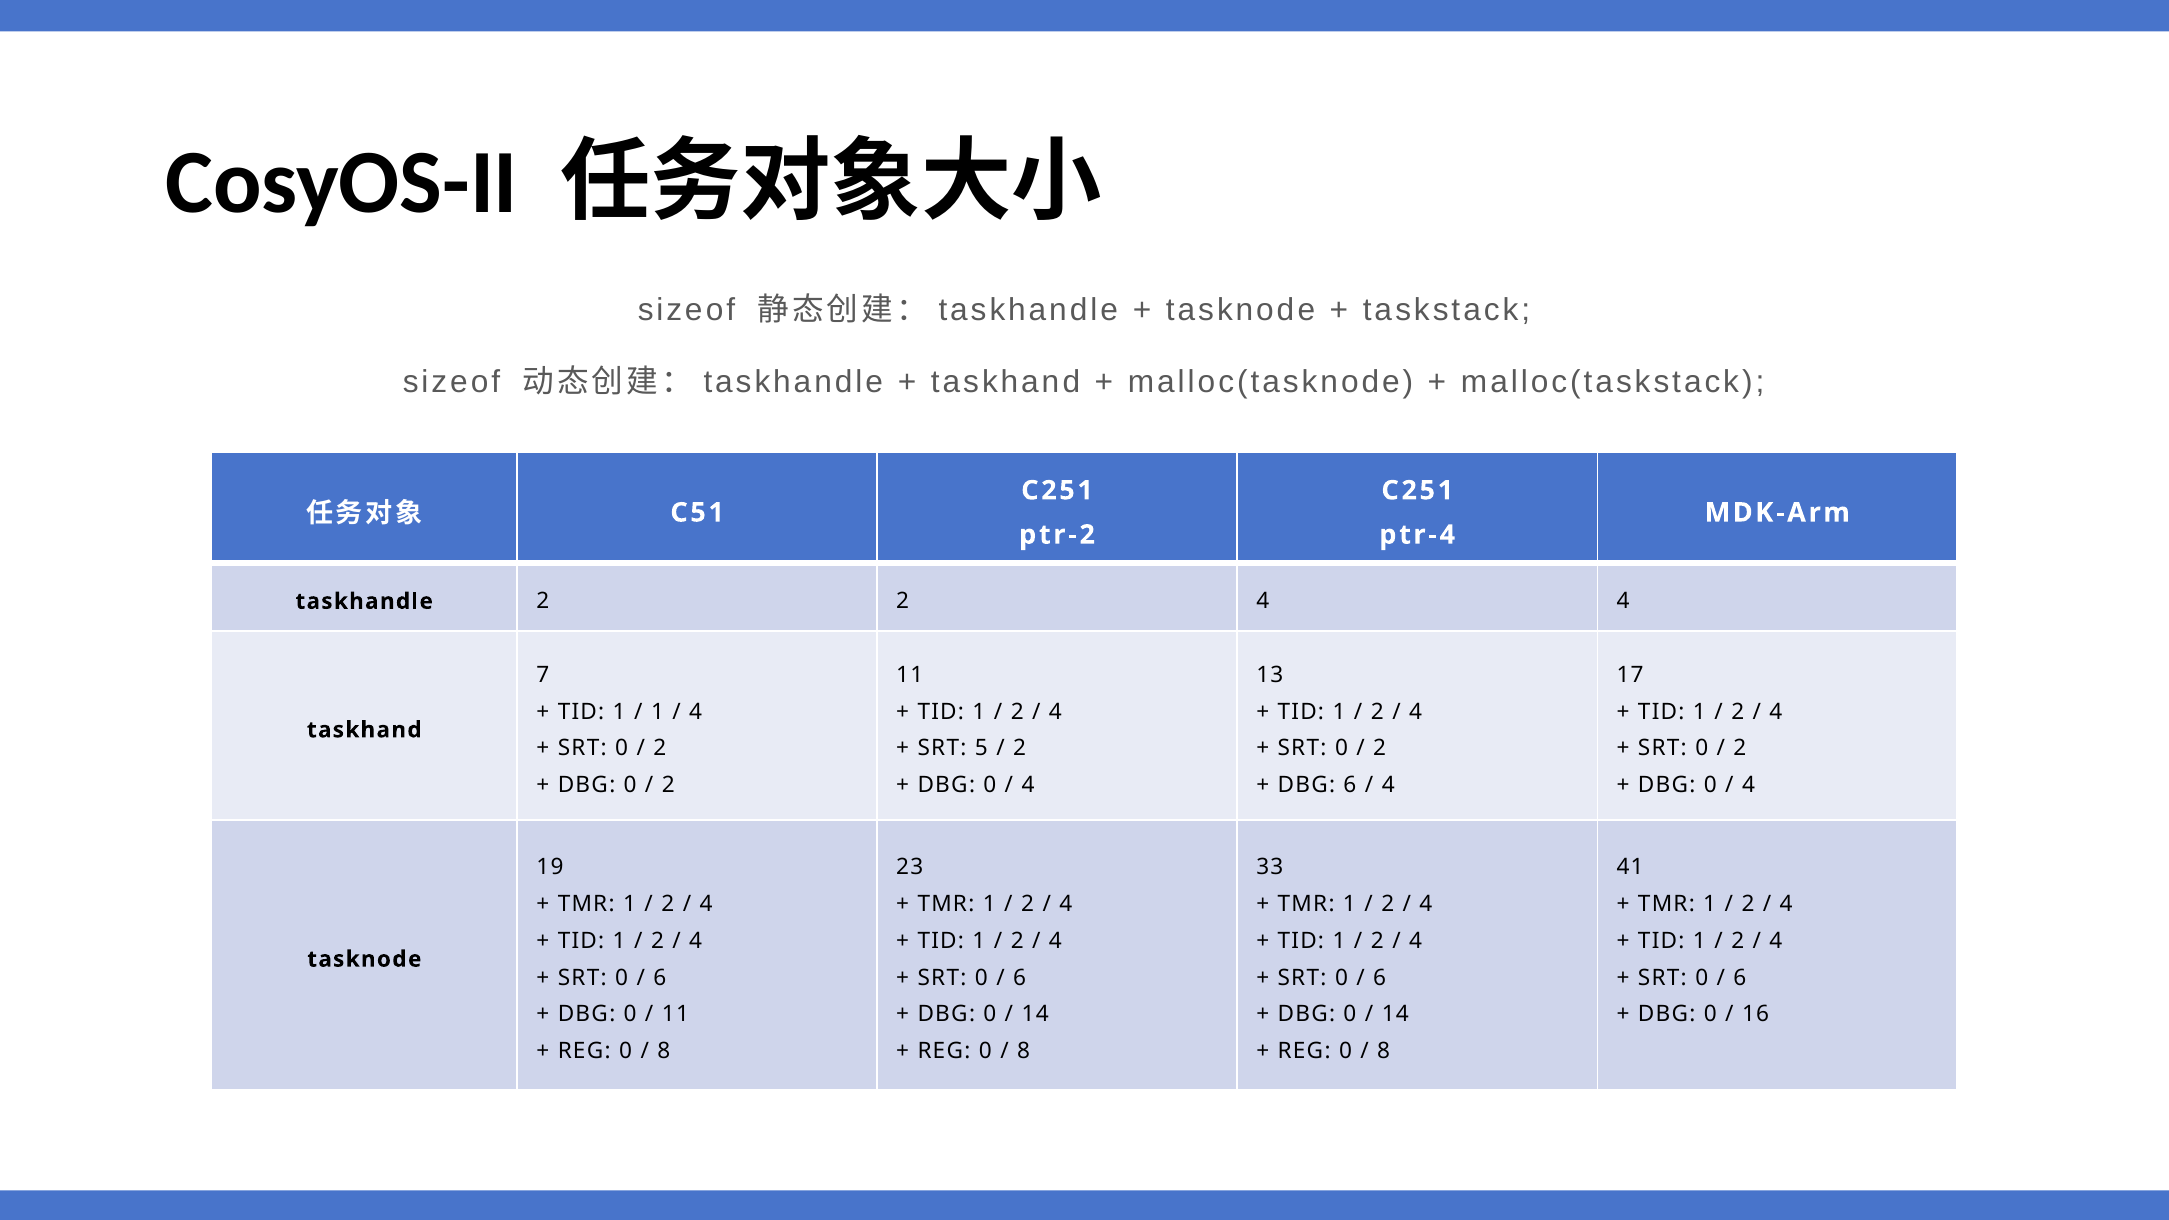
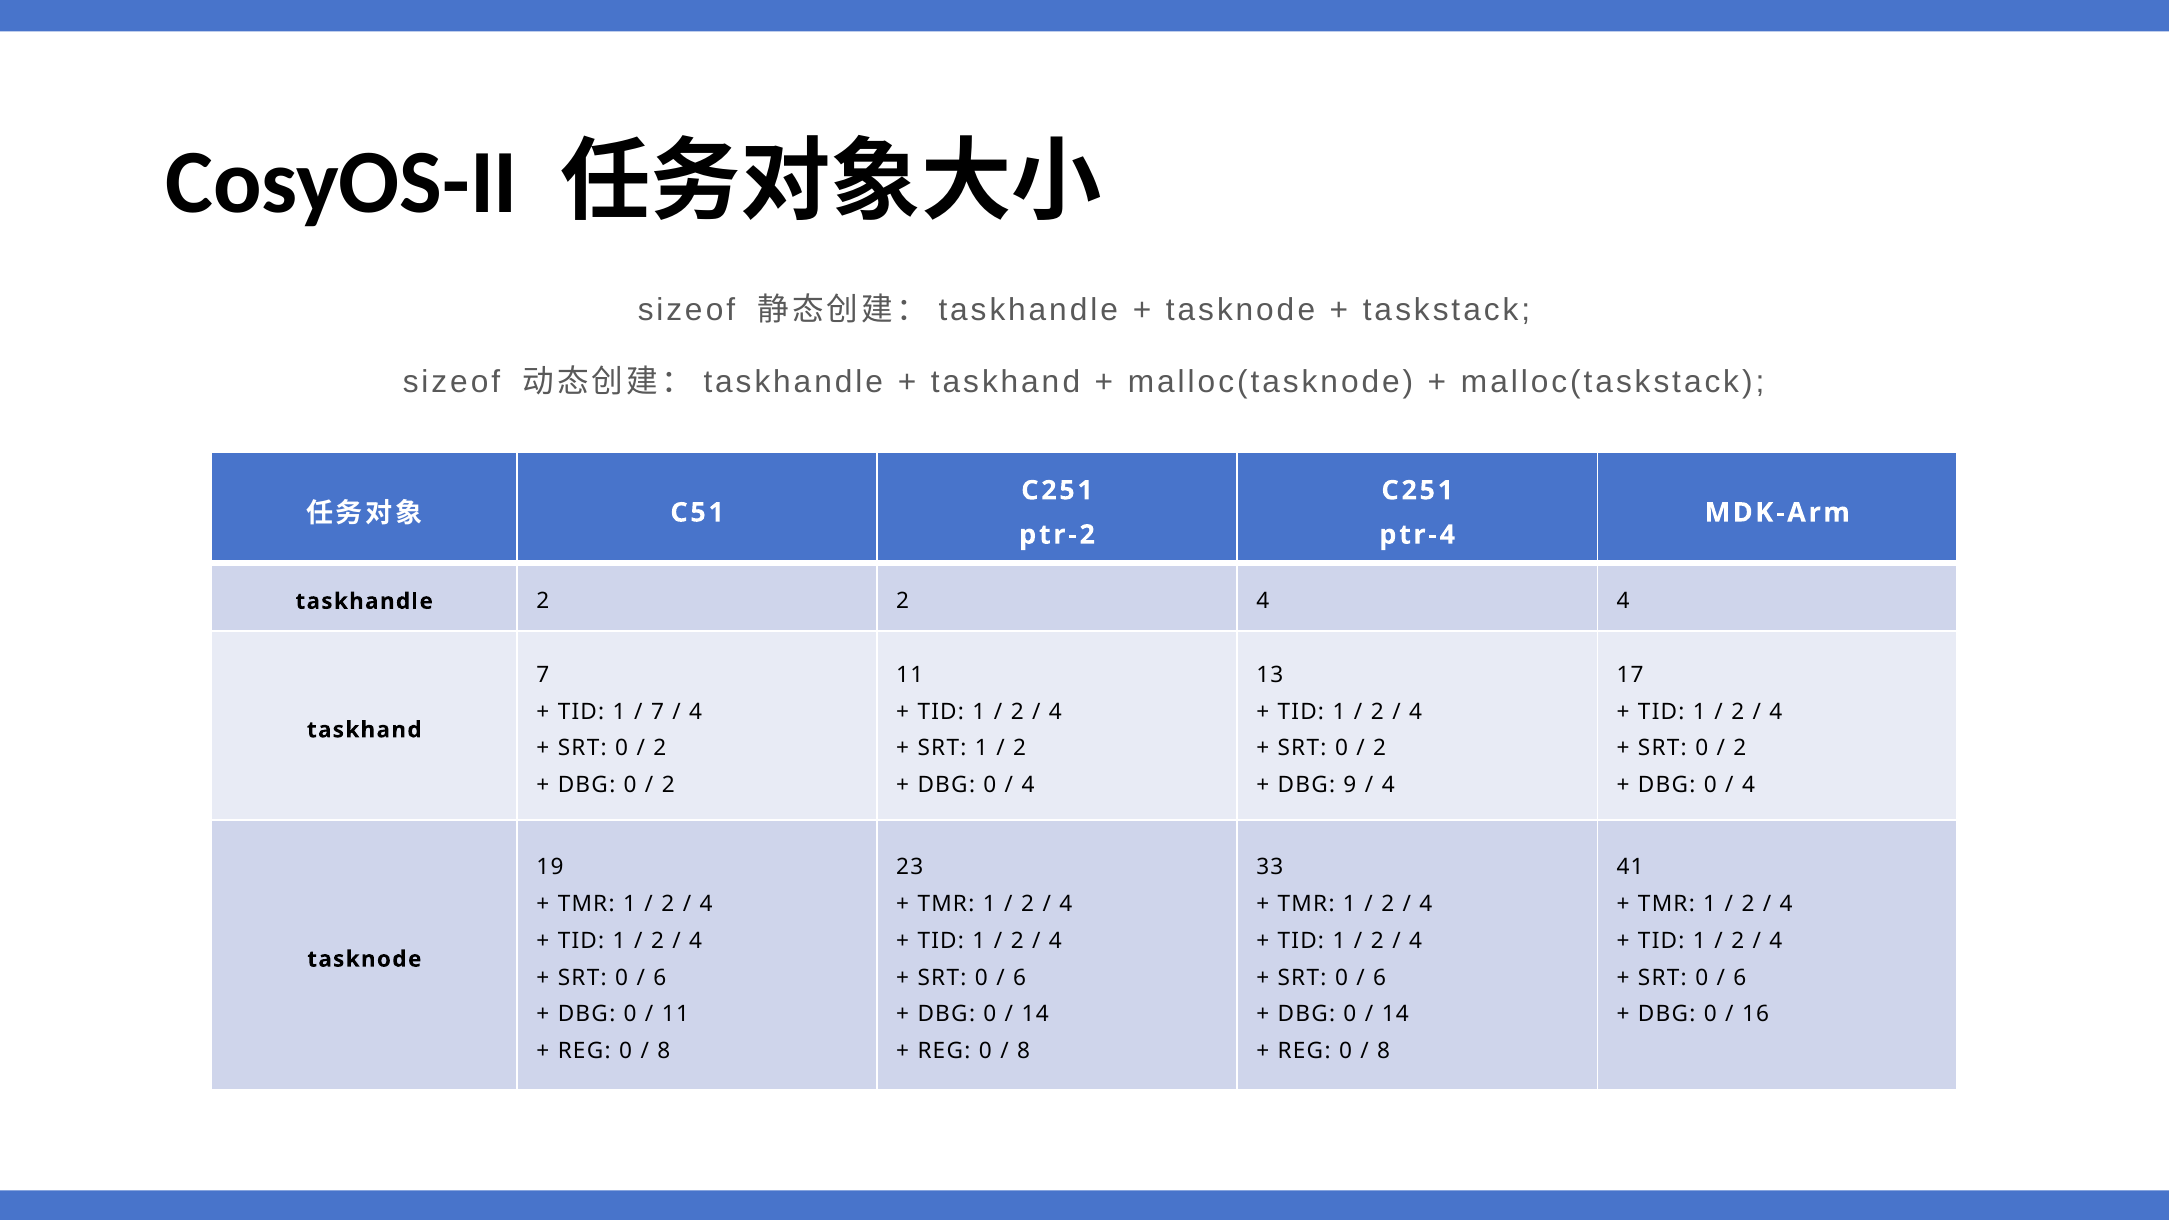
1 at (658, 712): 1 -> 7
SRT 5: 5 -> 1
DBG 6: 6 -> 9
